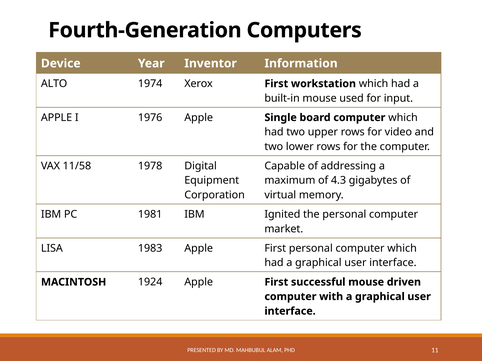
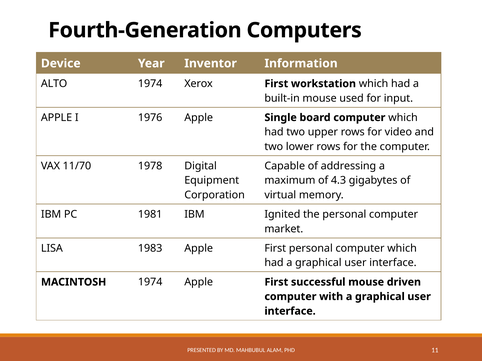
11/58: 11/58 -> 11/70
MACINTOSH 1924: 1924 -> 1974
